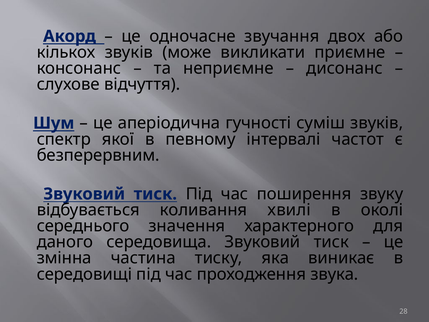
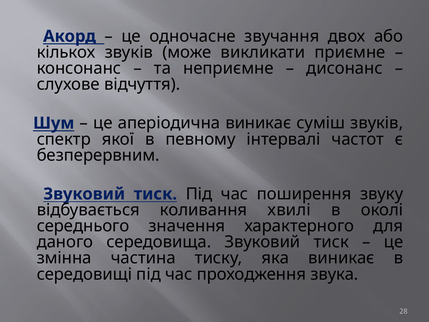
аперіодична гучності: гучності -> виникає
